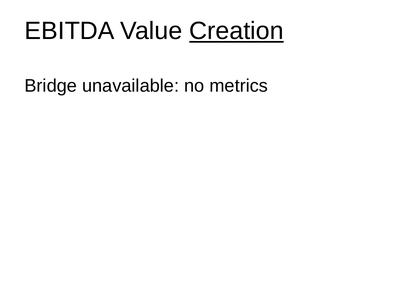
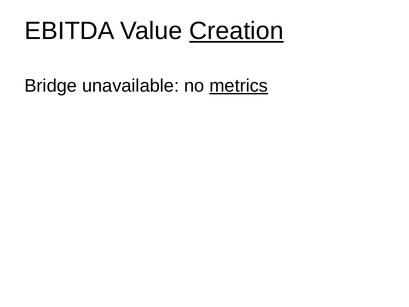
metrics underline: none -> present
